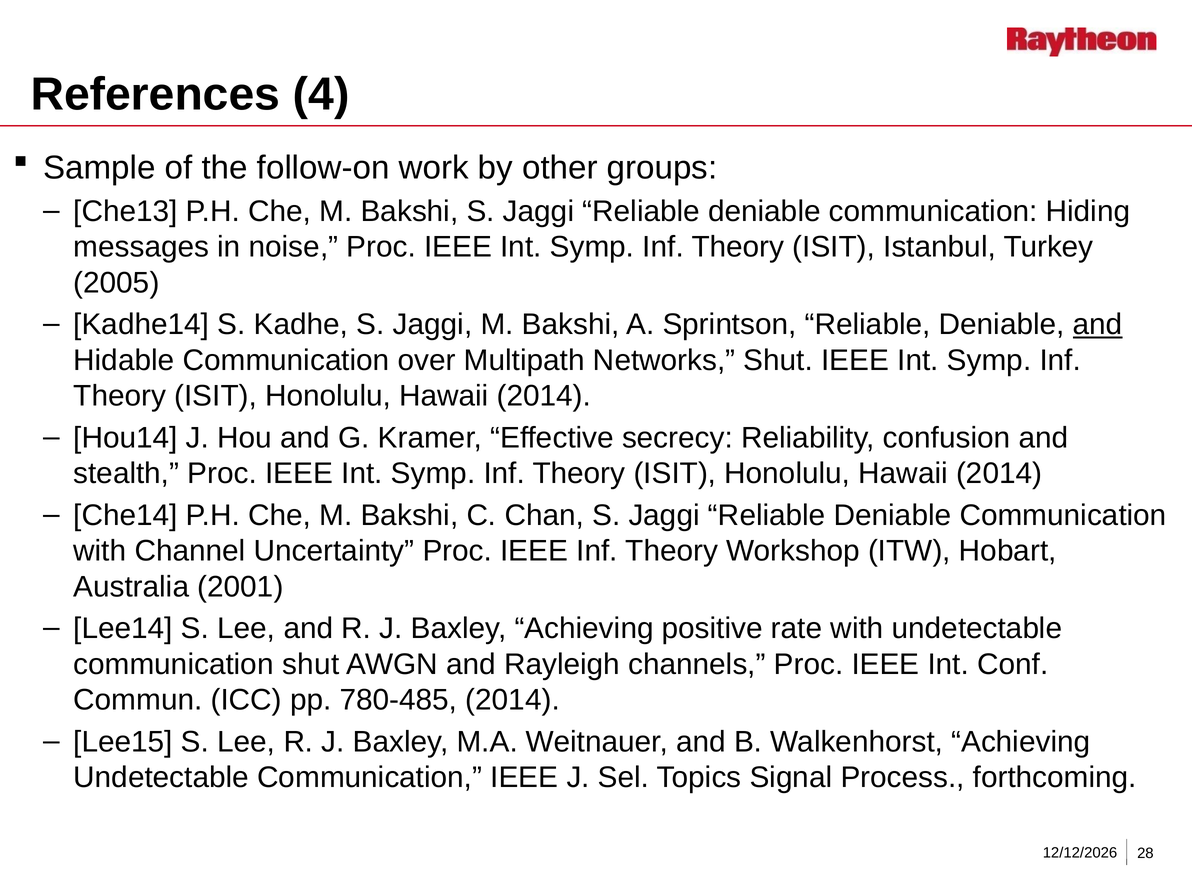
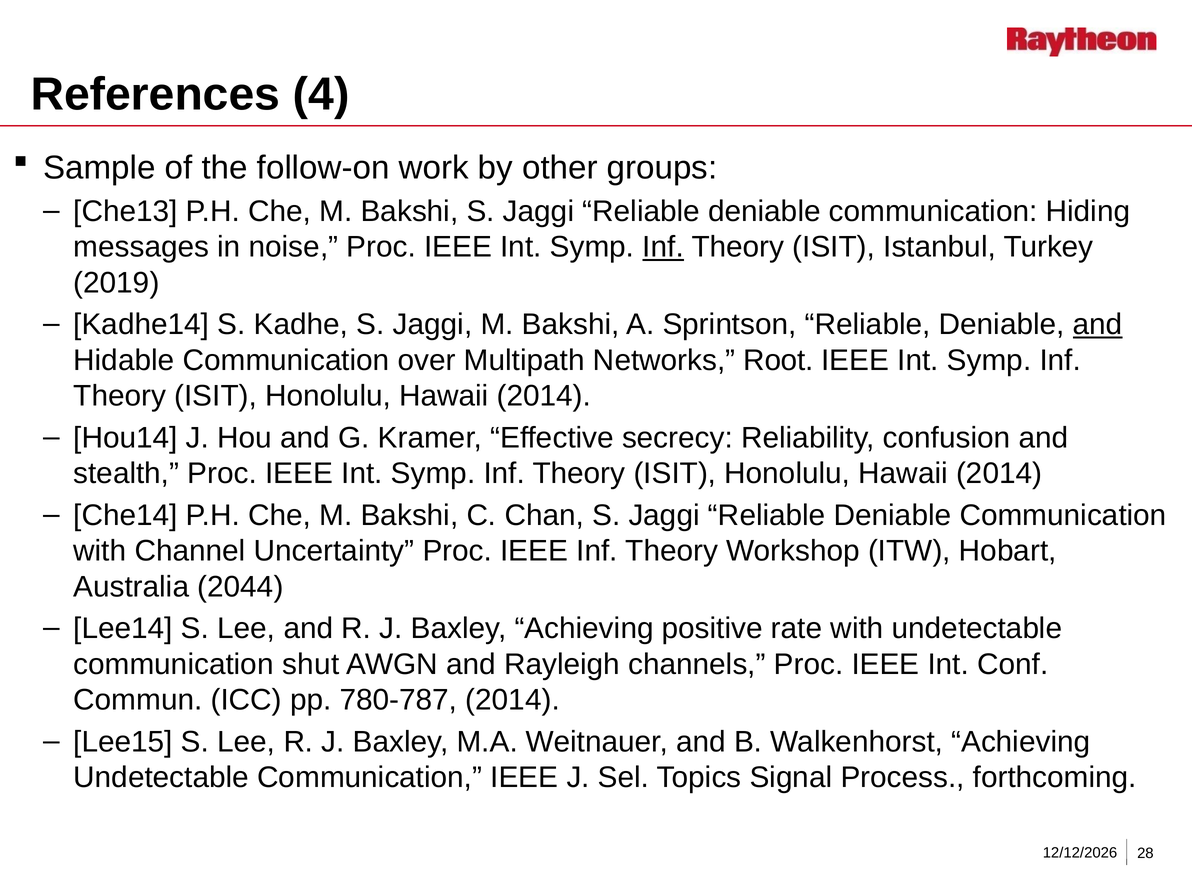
Inf at (663, 247) underline: none -> present
2005: 2005 -> 2019
Networks Shut: Shut -> Root
2001: 2001 -> 2044
780-485: 780-485 -> 780-787
